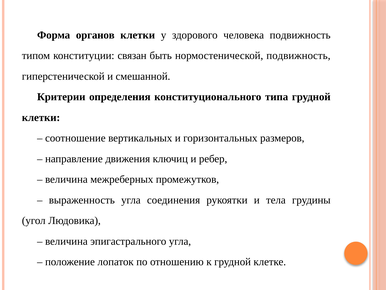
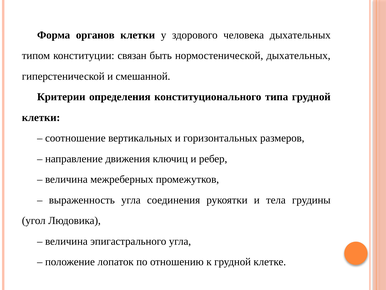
человека подвижность: подвижность -> дыхательных
нормостенической подвижность: подвижность -> дыхательных
